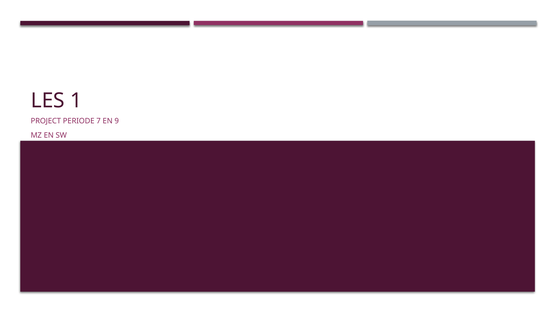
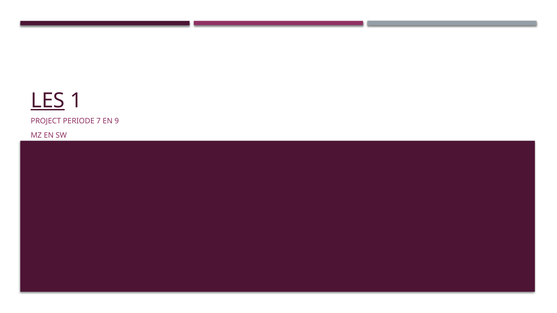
LES underline: none -> present
